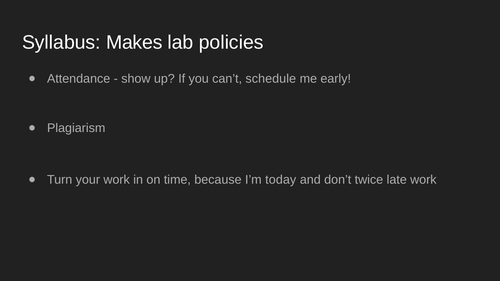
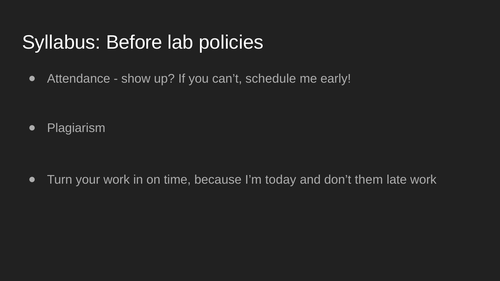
Makes: Makes -> Before
twice: twice -> them
